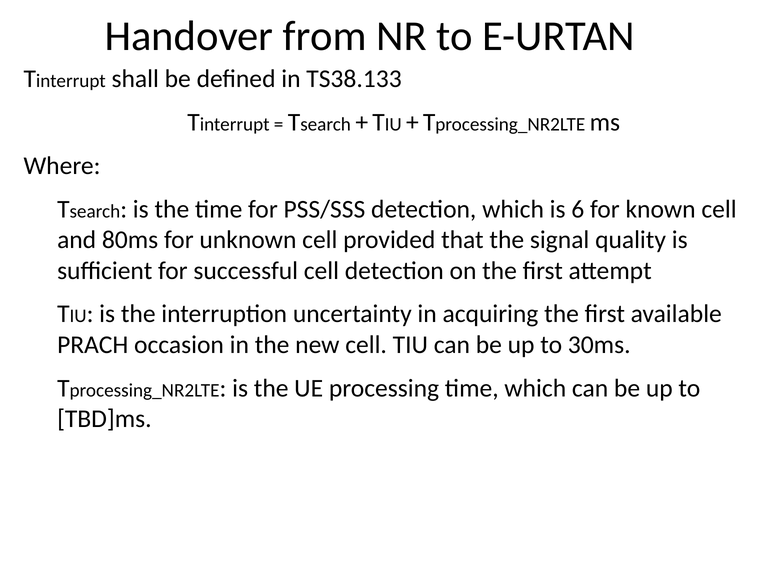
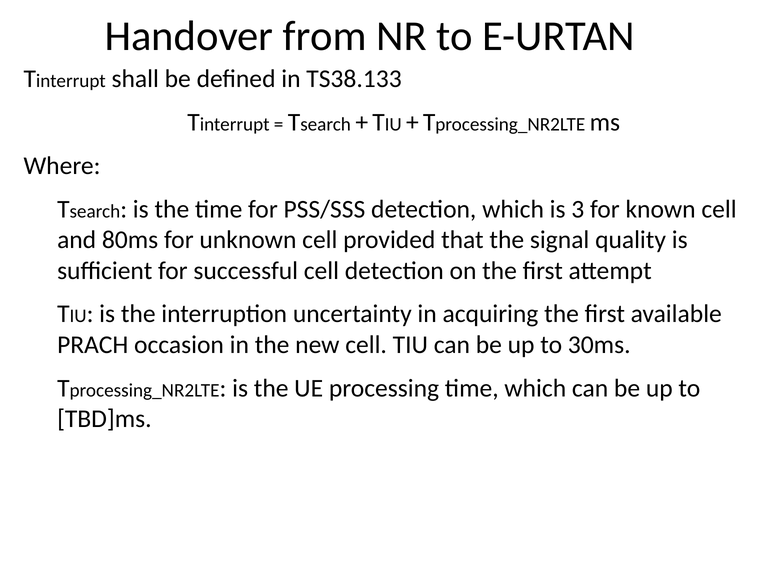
6: 6 -> 3
